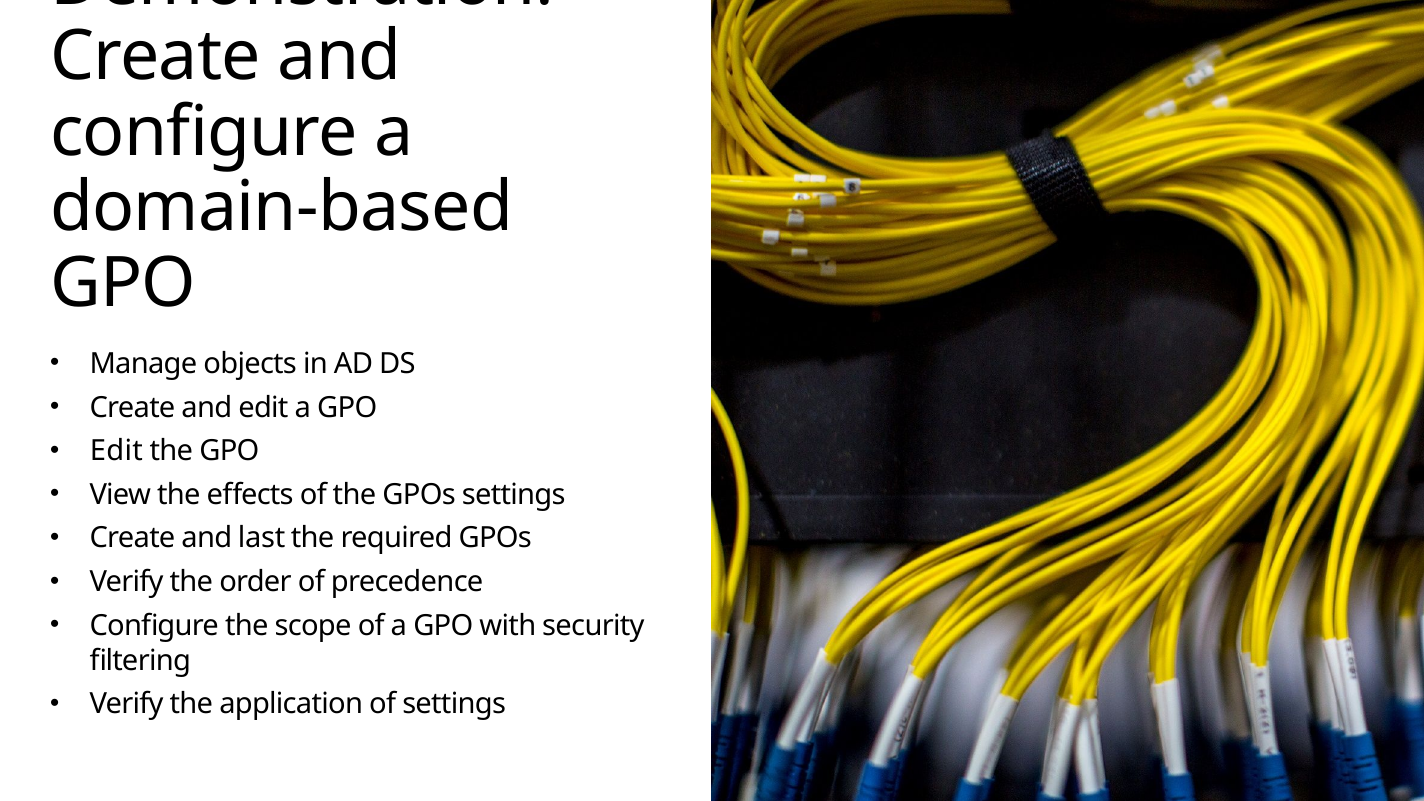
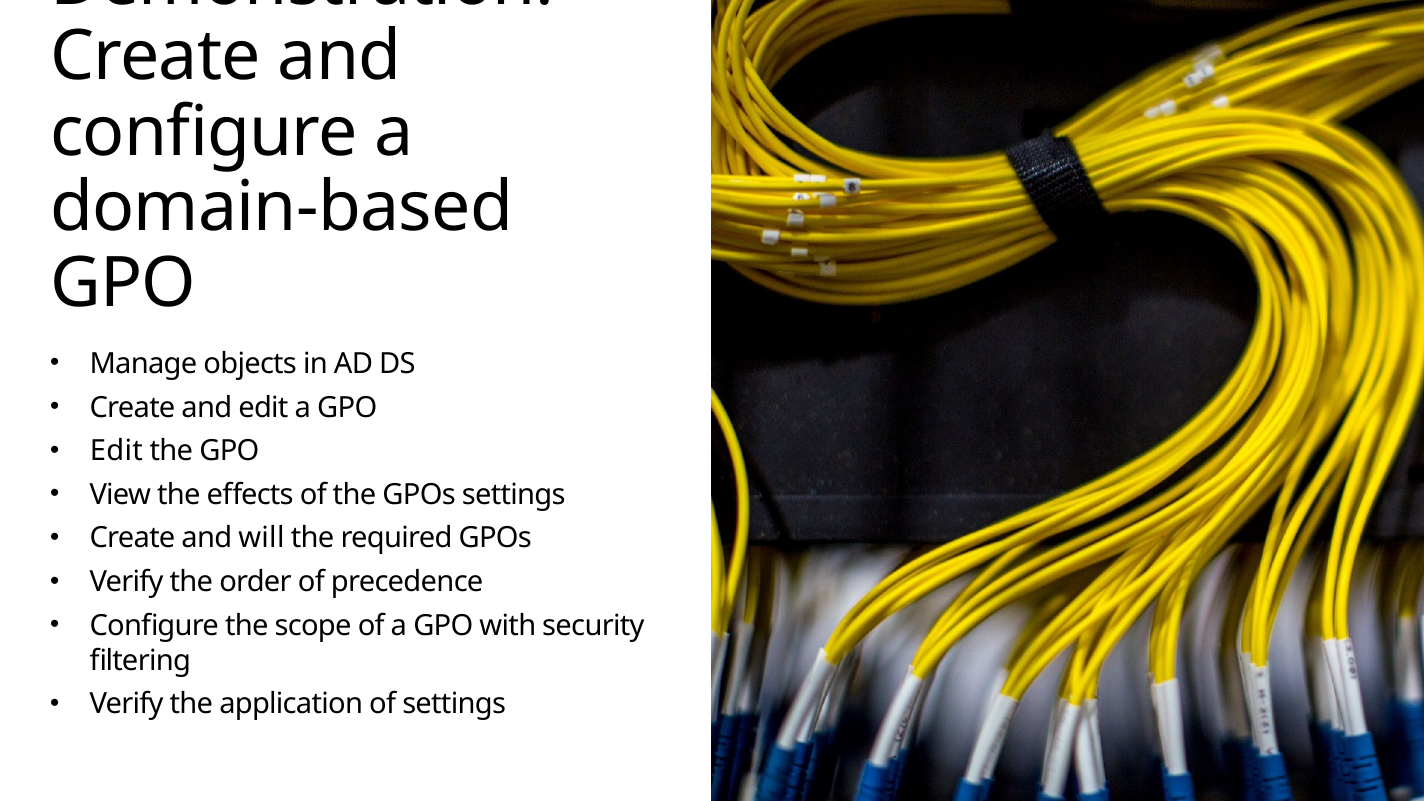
last: last -> will
